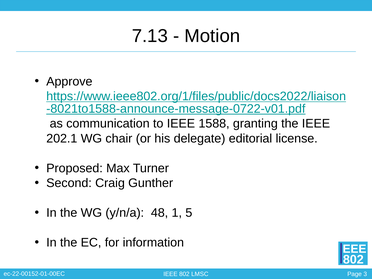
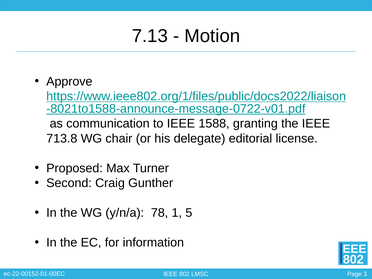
202.1: 202.1 -> 713.8
48: 48 -> 78
